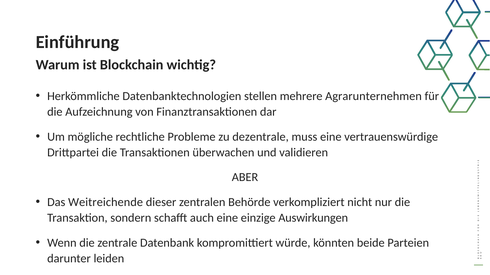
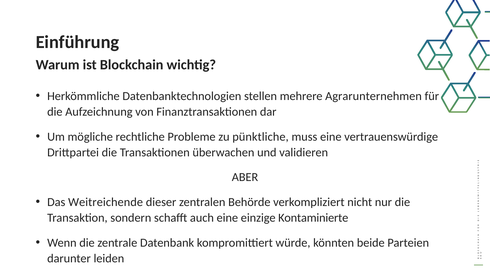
dezentrale: dezentrale -> pünktliche
Auswirkungen: Auswirkungen -> Kontaminierte
